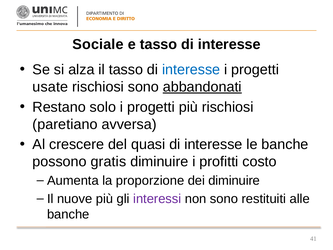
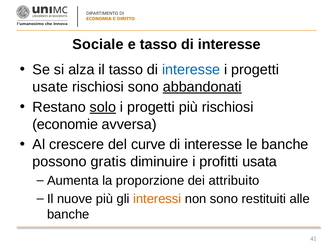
solo underline: none -> present
paretiano: paretiano -> economie
quasi: quasi -> curve
costo: costo -> usata
dei diminuire: diminuire -> attribuito
interessi colour: purple -> orange
